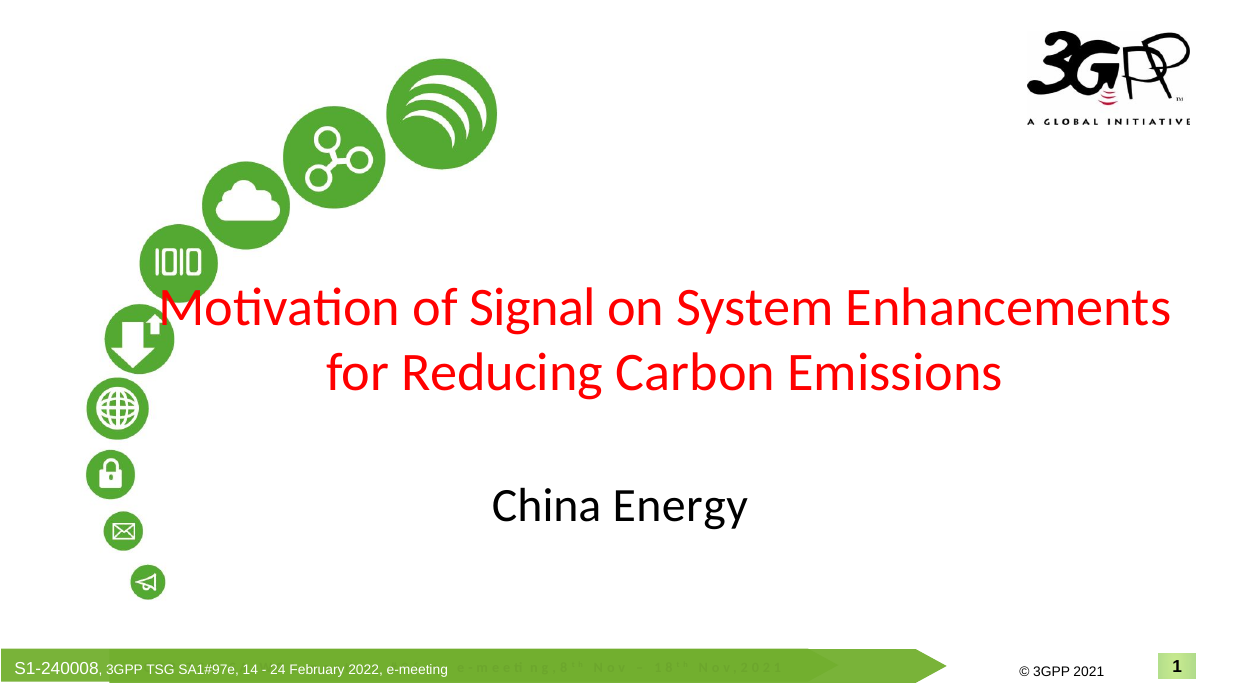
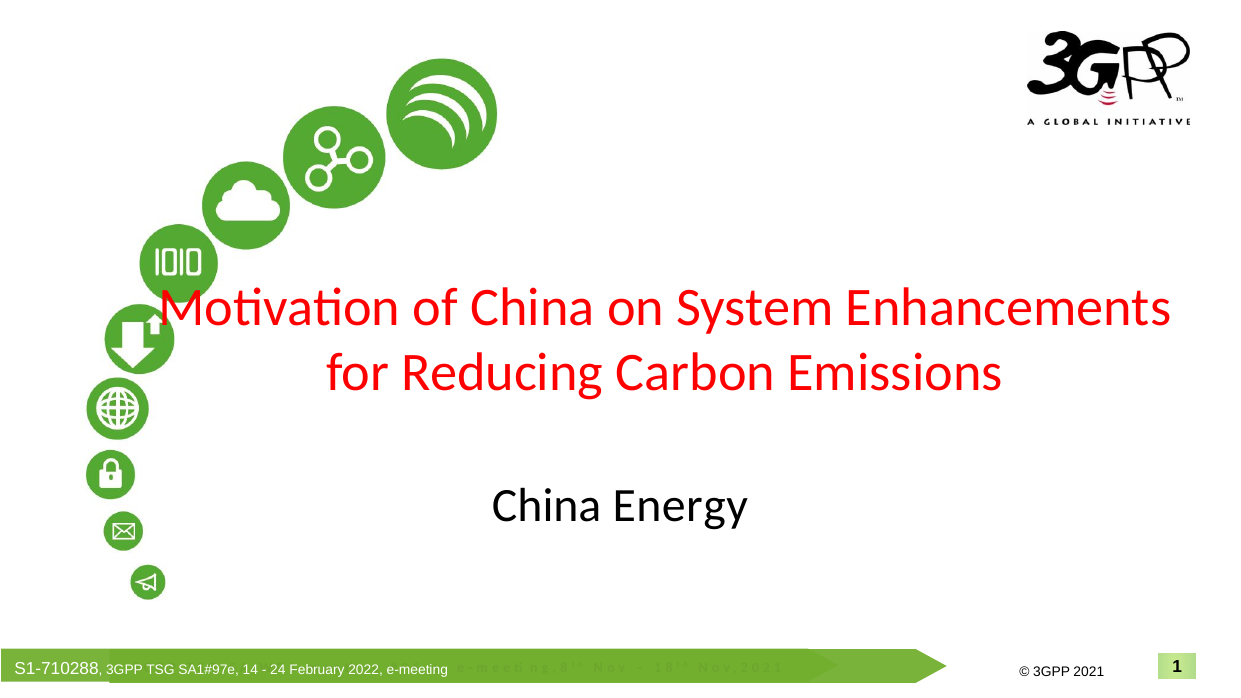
of Signal: Signal -> China
S1-240008: S1-240008 -> S1-710288
